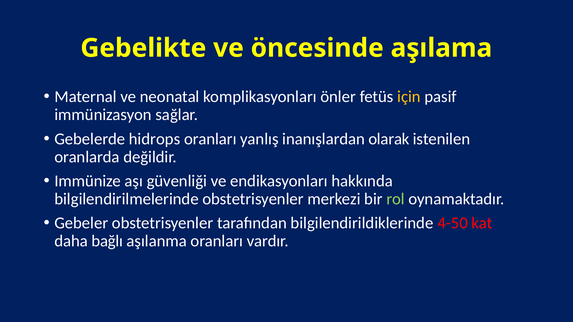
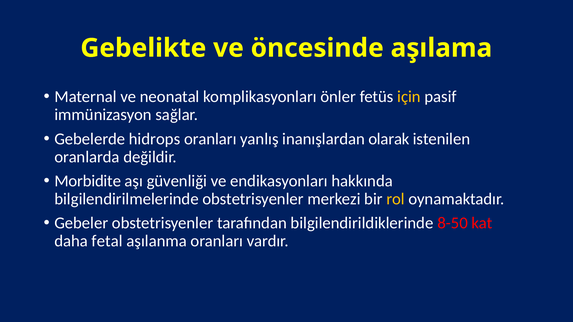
Immünize: Immünize -> Morbidite
rol colour: light green -> yellow
4-50: 4-50 -> 8-50
bağlı: bağlı -> fetal
